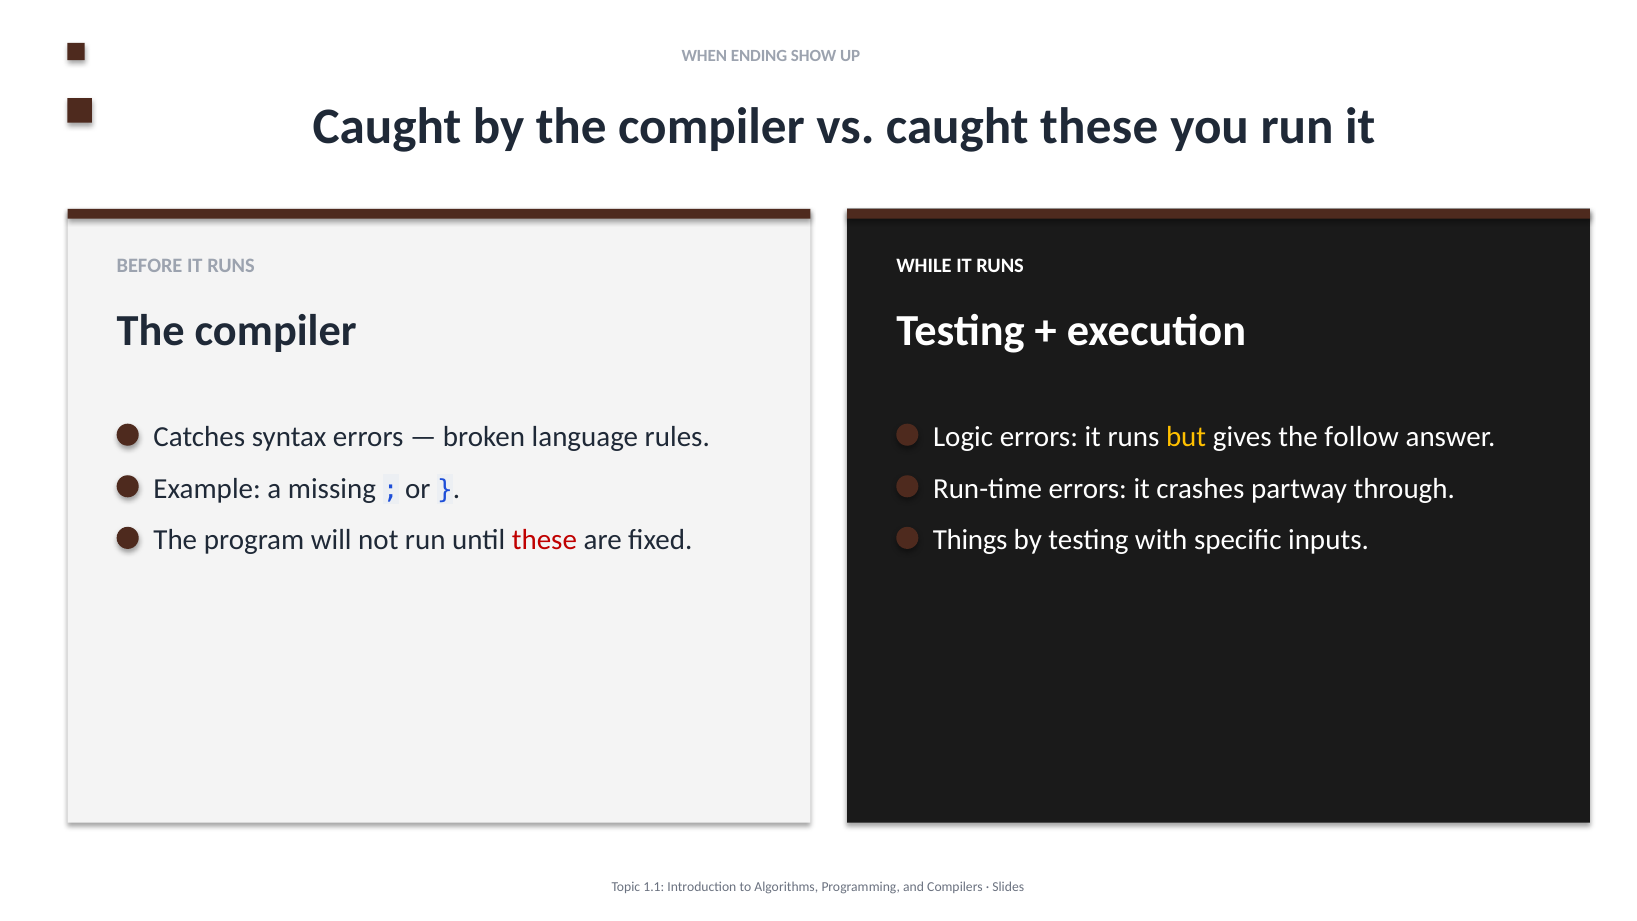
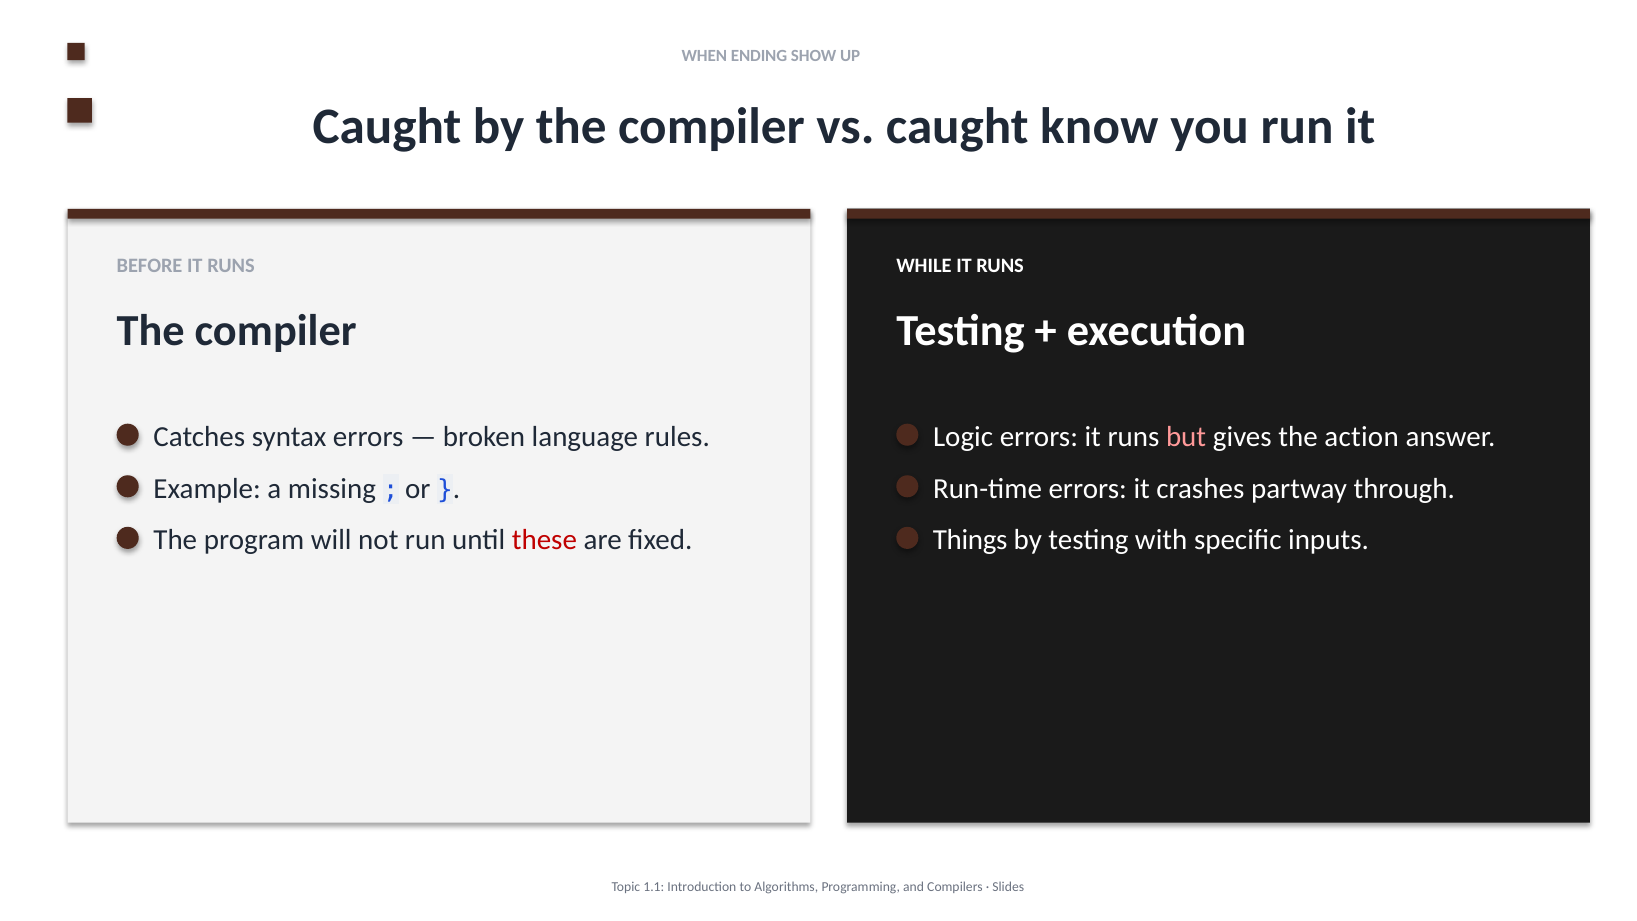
caught these: these -> know
but colour: yellow -> pink
follow: follow -> action
